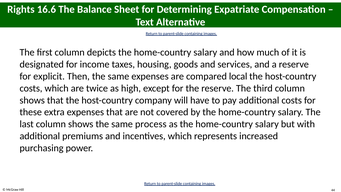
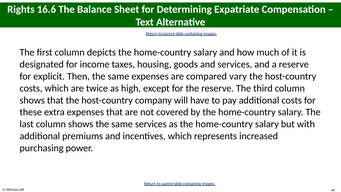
local: local -> vary
same process: process -> services
